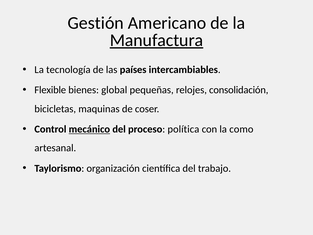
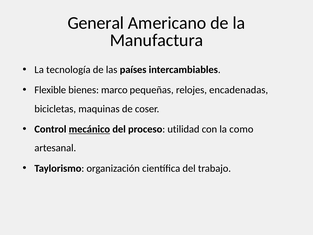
Gestión: Gestión -> General
Manufactura underline: present -> none
global: global -> marco
consolidación: consolidación -> encadenadas
política: política -> utilidad
